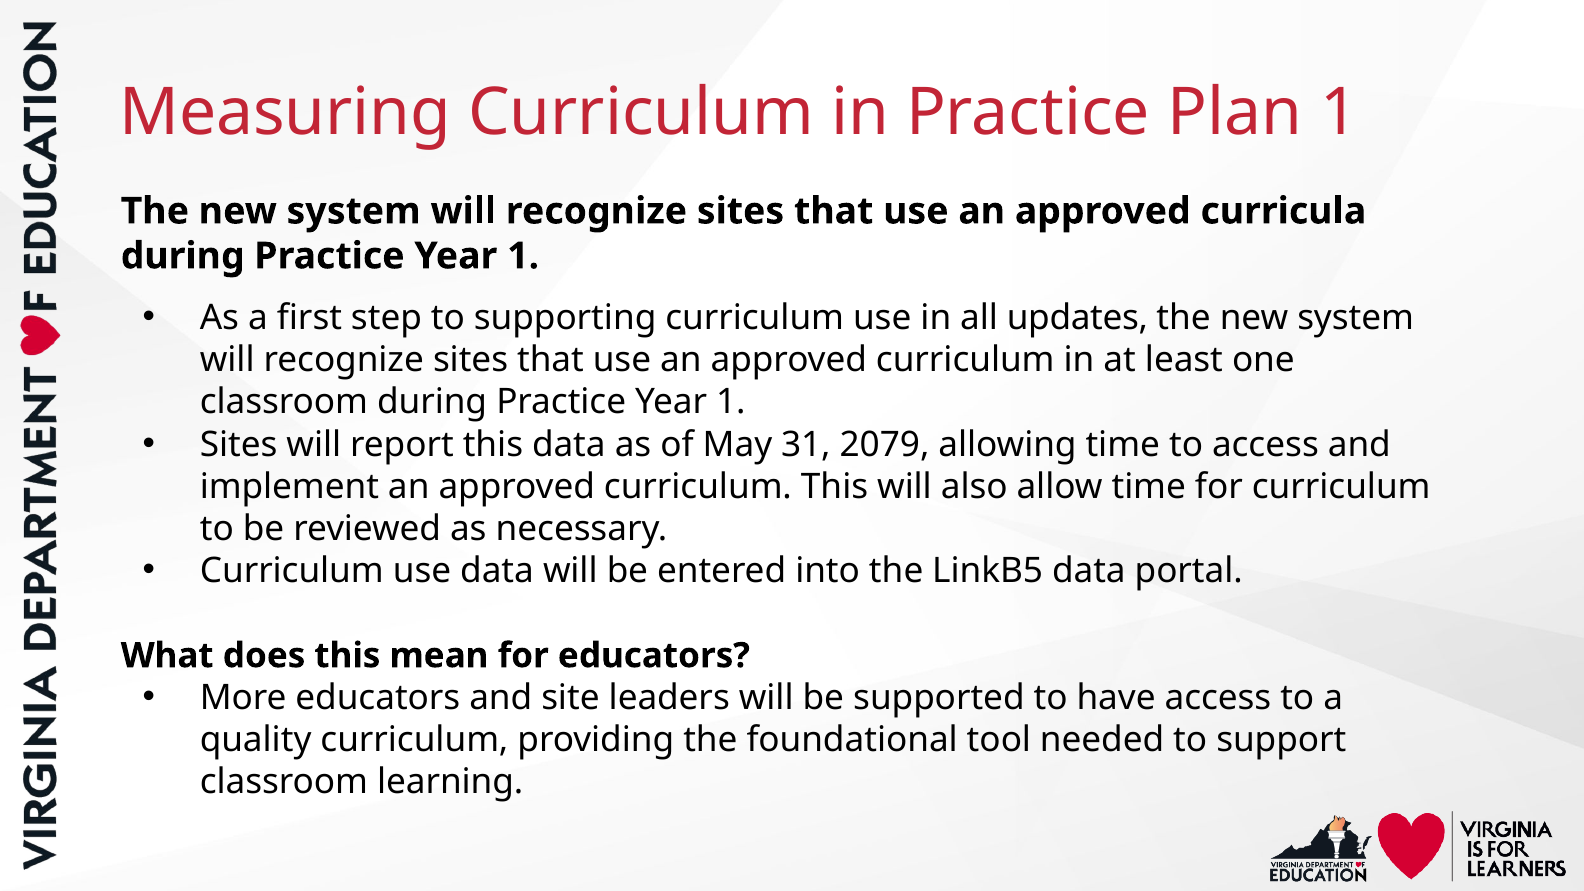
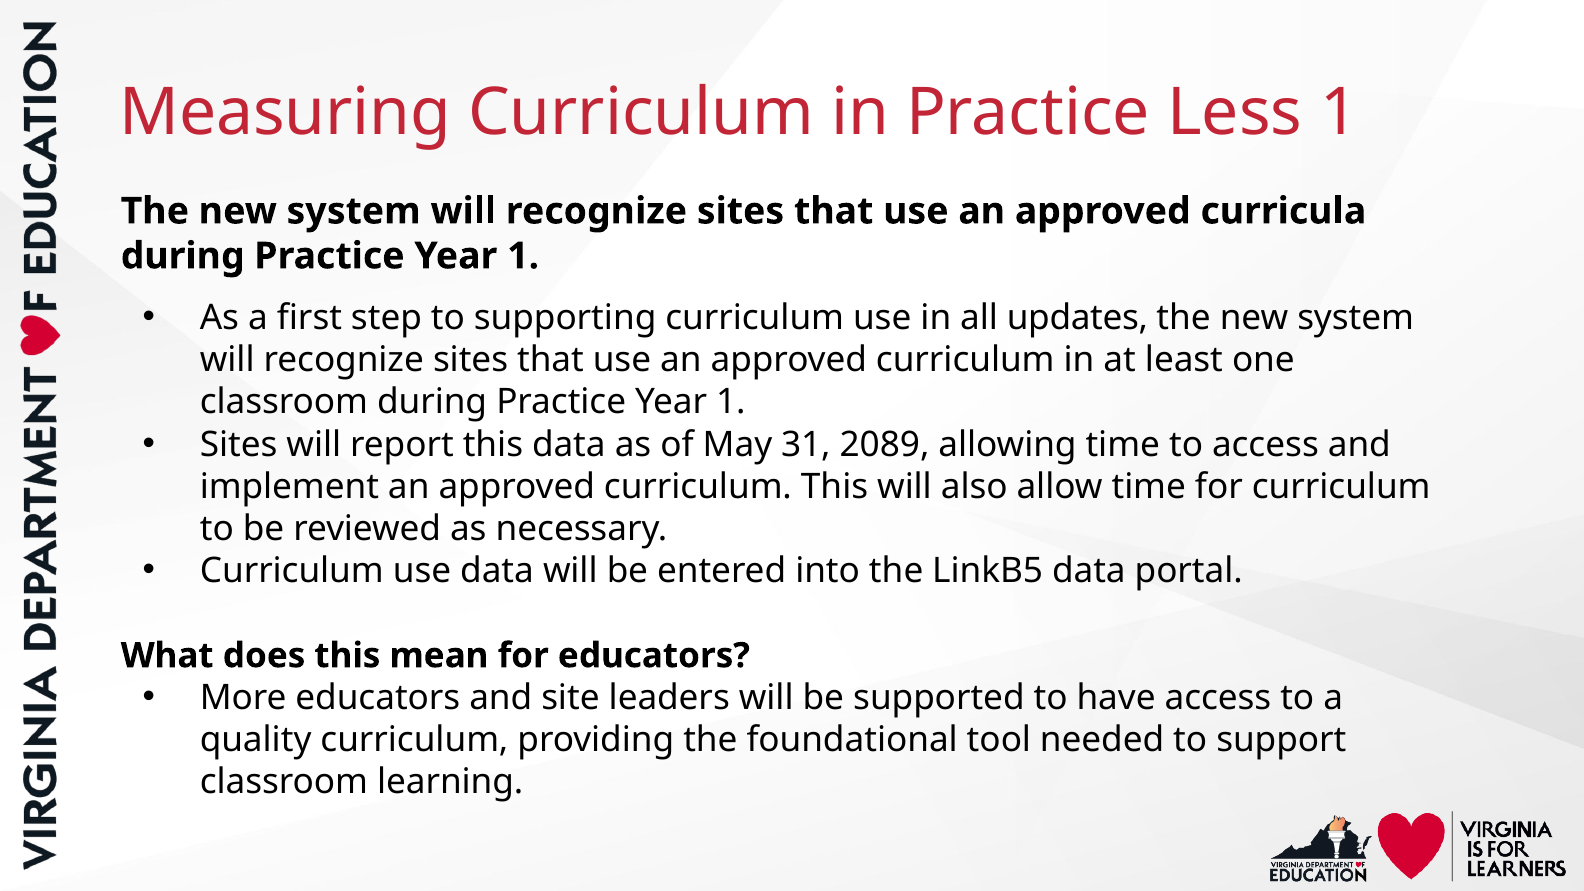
Plan: Plan -> Less
2079: 2079 -> 2089
